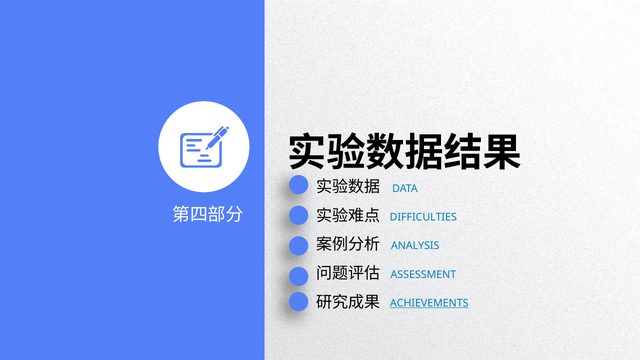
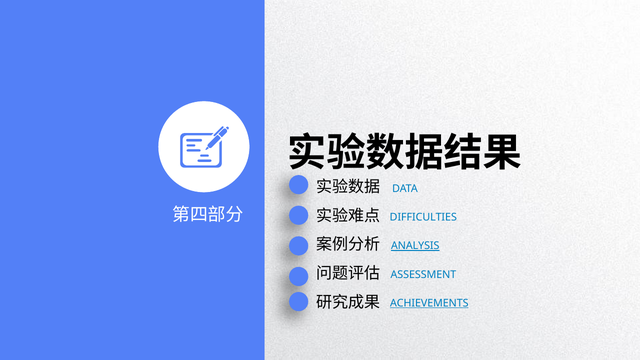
ANALYSIS underline: none -> present
